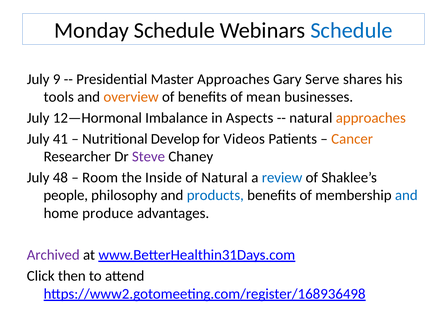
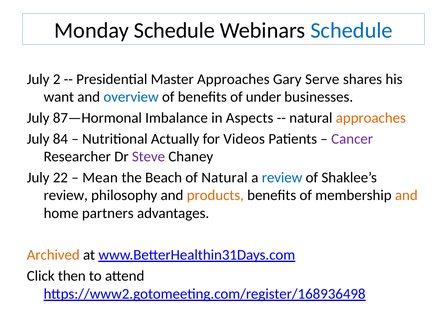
9: 9 -> 2
tools: tools -> want
overview colour: orange -> blue
mean: mean -> under
12—Hormonal: 12—Hormonal -> 87—Hormonal
41: 41 -> 84
Develop: Develop -> Actually
Cancer colour: orange -> purple
48: 48 -> 22
Room: Room -> Mean
Inside: Inside -> Beach
people at (66, 195): people -> review
products colour: blue -> orange
and at (406, 195) colour: blue -> orange
produce: produce -> partners
Archived colour: purple -> orange
